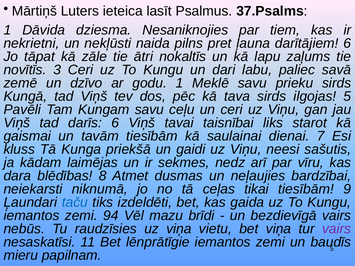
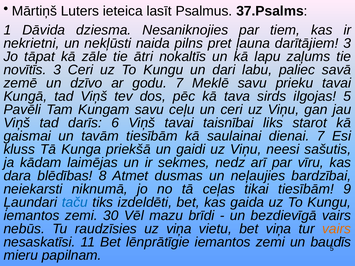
darītājiem 6: 6 -> 3
godu 1: 1 -> 7
prieku sirds: sirds -> tavai
94: 94 -> 30
vairs at (337, 229) colour: purple -> orange
